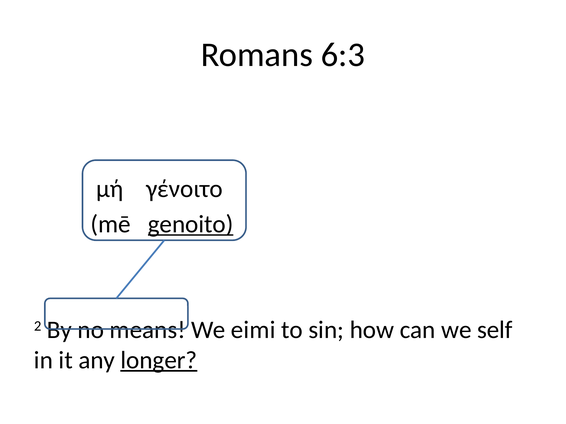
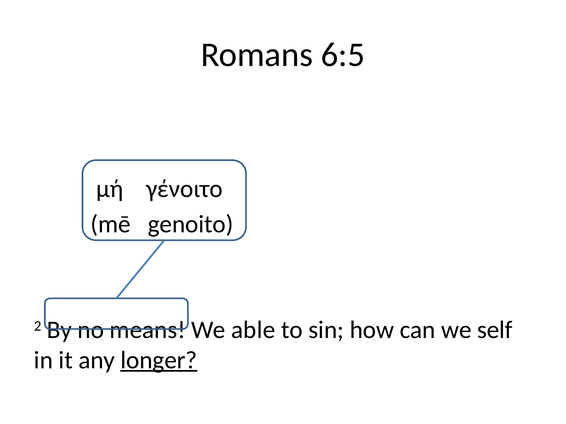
6:3: 6:3 -> 6:5
genoito underline: present -> none
eimi: eimi -> able
